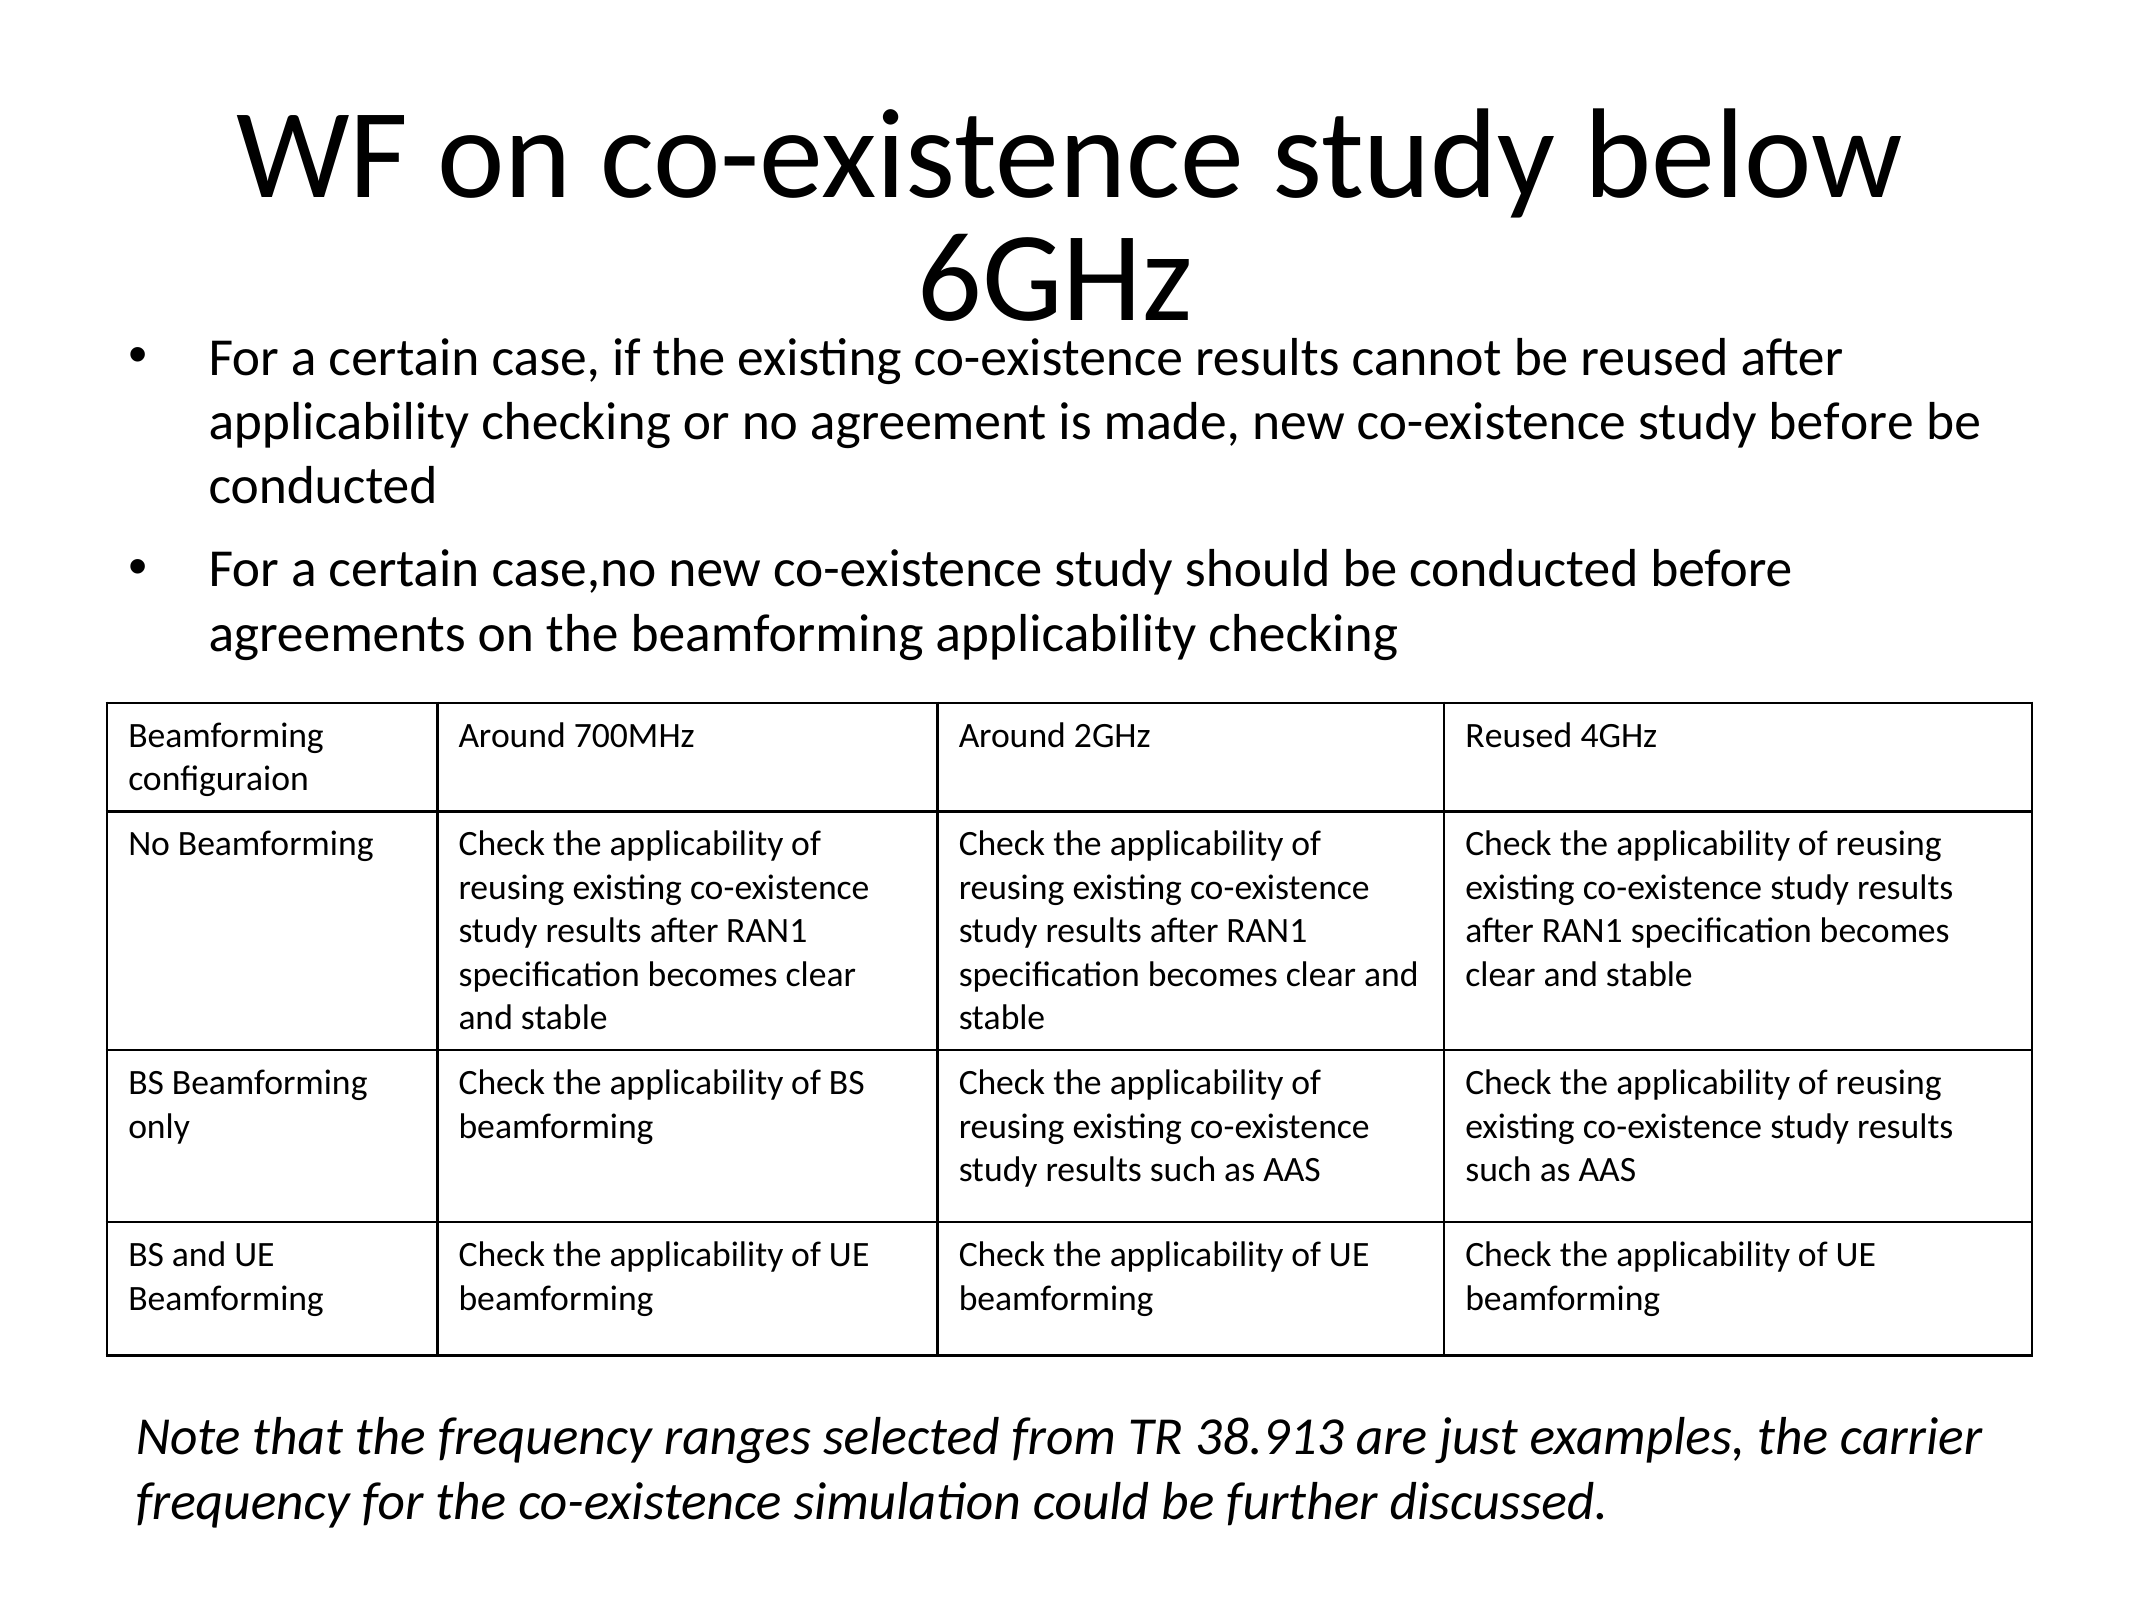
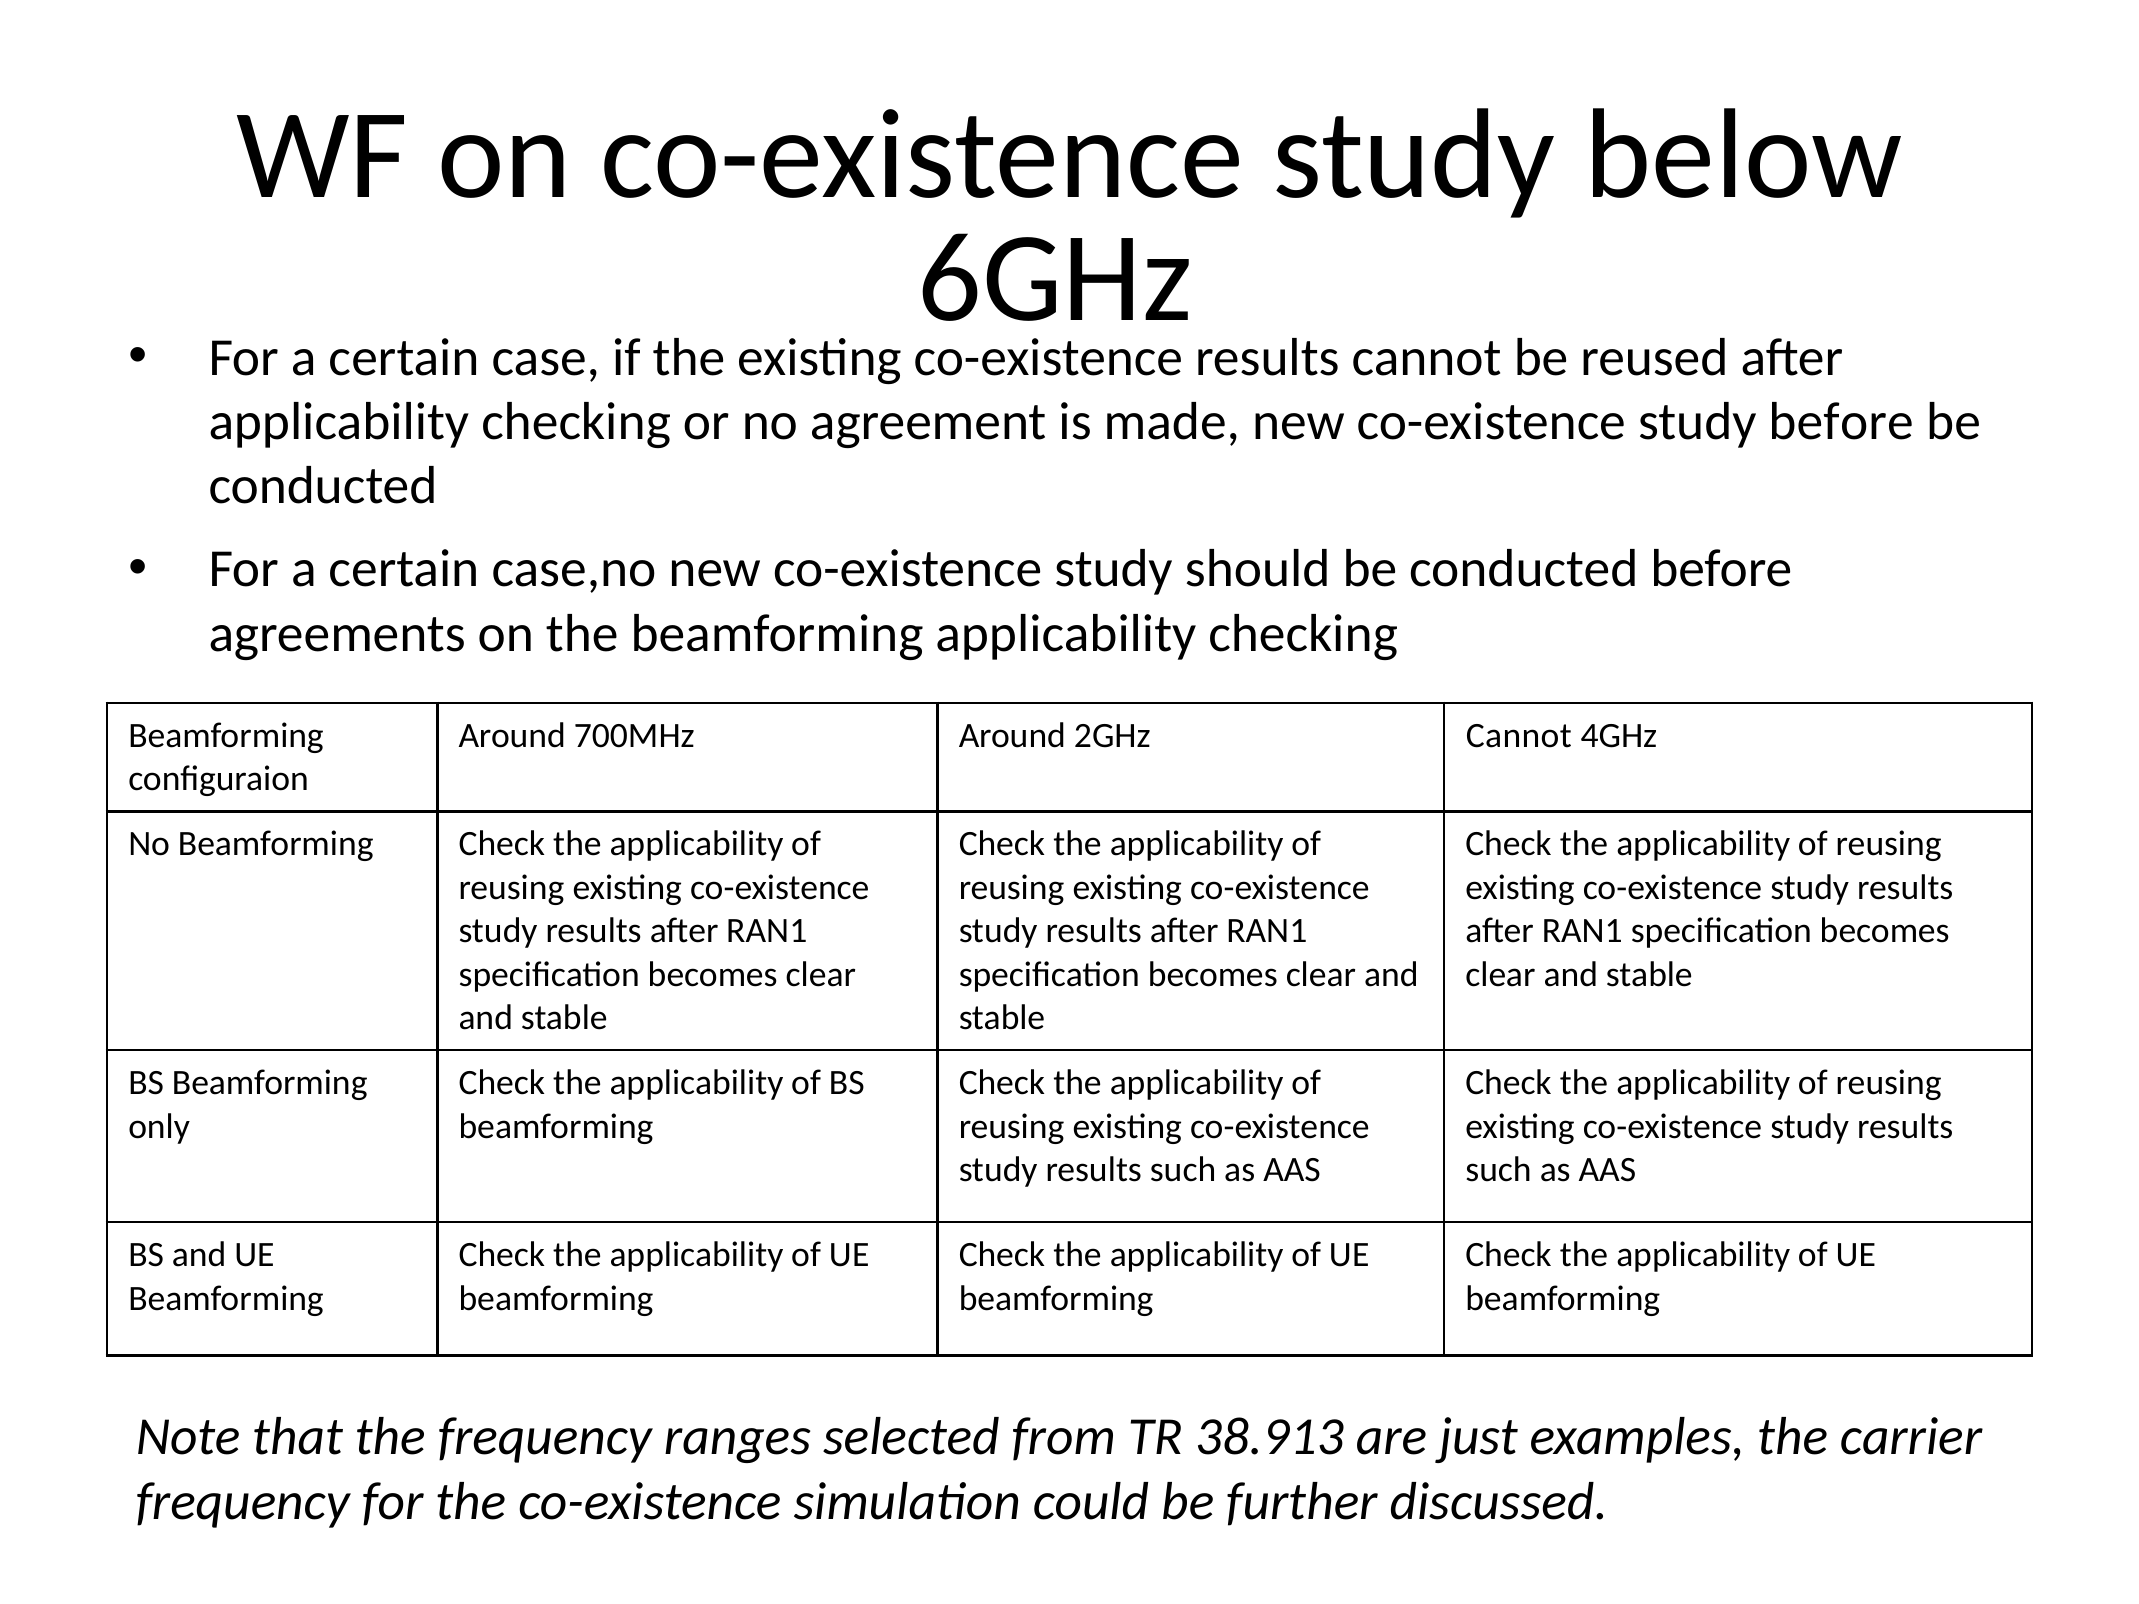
2GHz Reused: Reused -> Cannot
